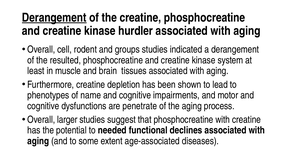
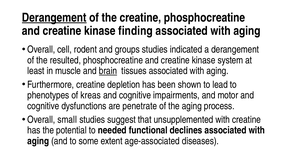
hurdler: hurdler -> finding
brain underline: none -> present
name: name -> kreas
larger: larger -> small
that phosphocreatine: phosphocreatine -> unsupplemented
